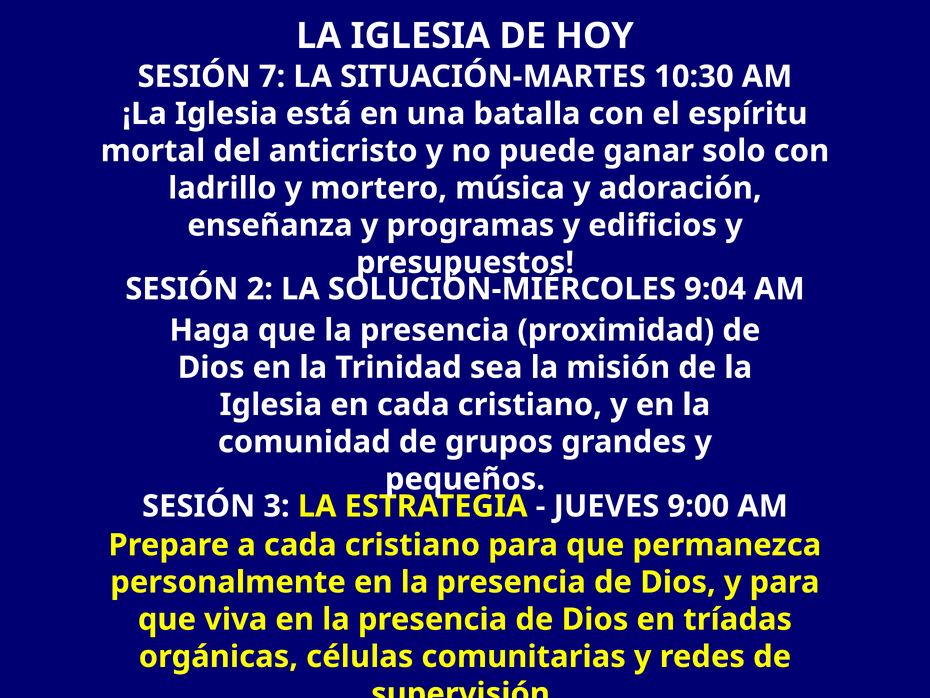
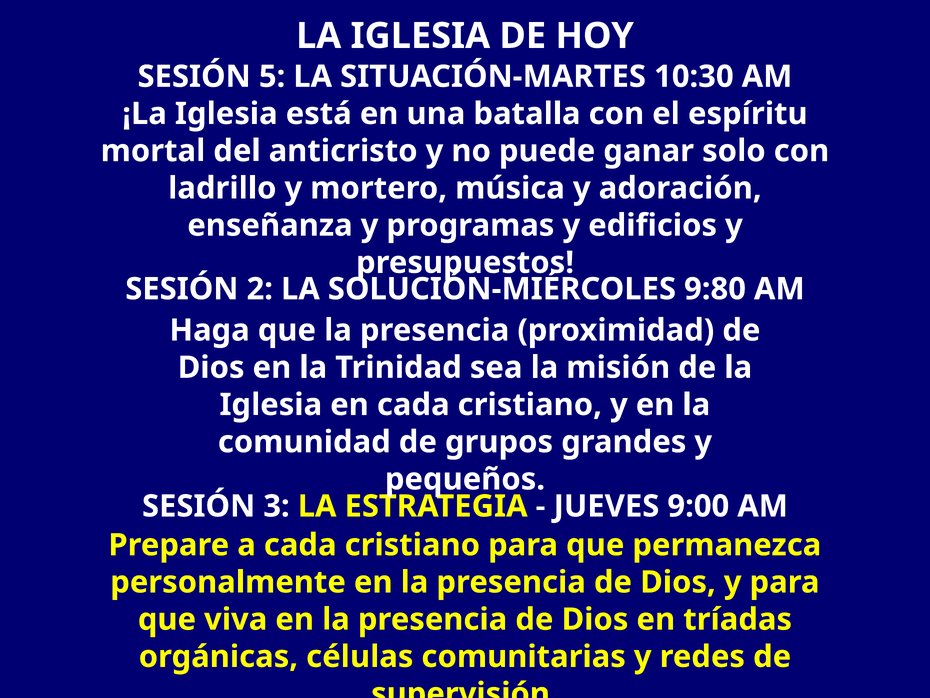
7: 7 -> 5
9:04: 9:04 -> 9:80
